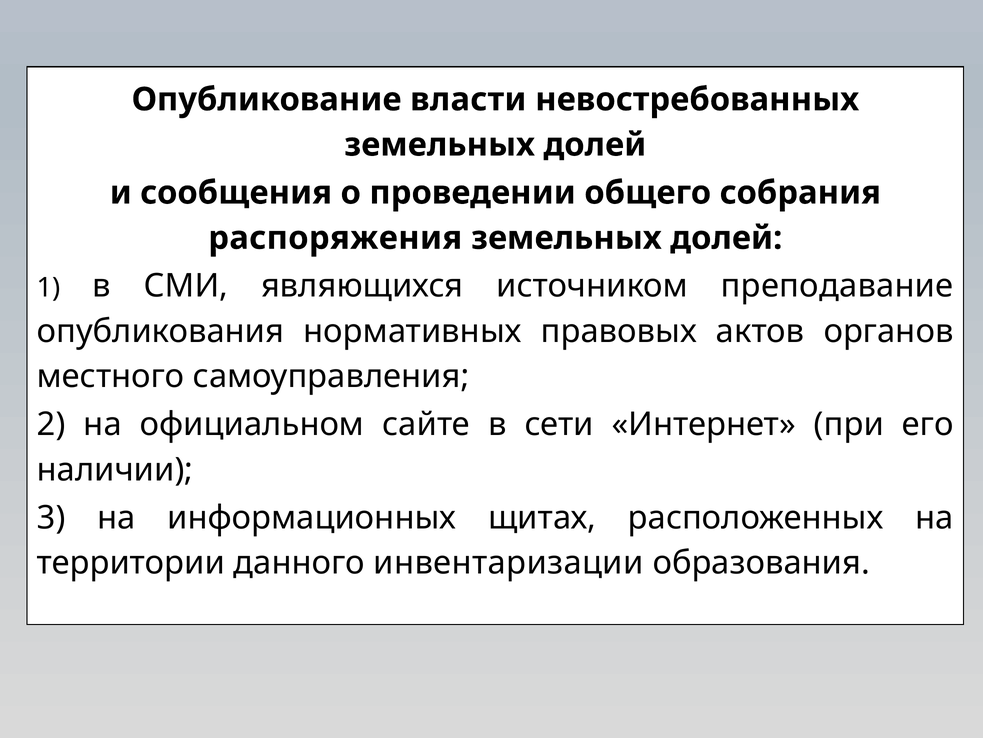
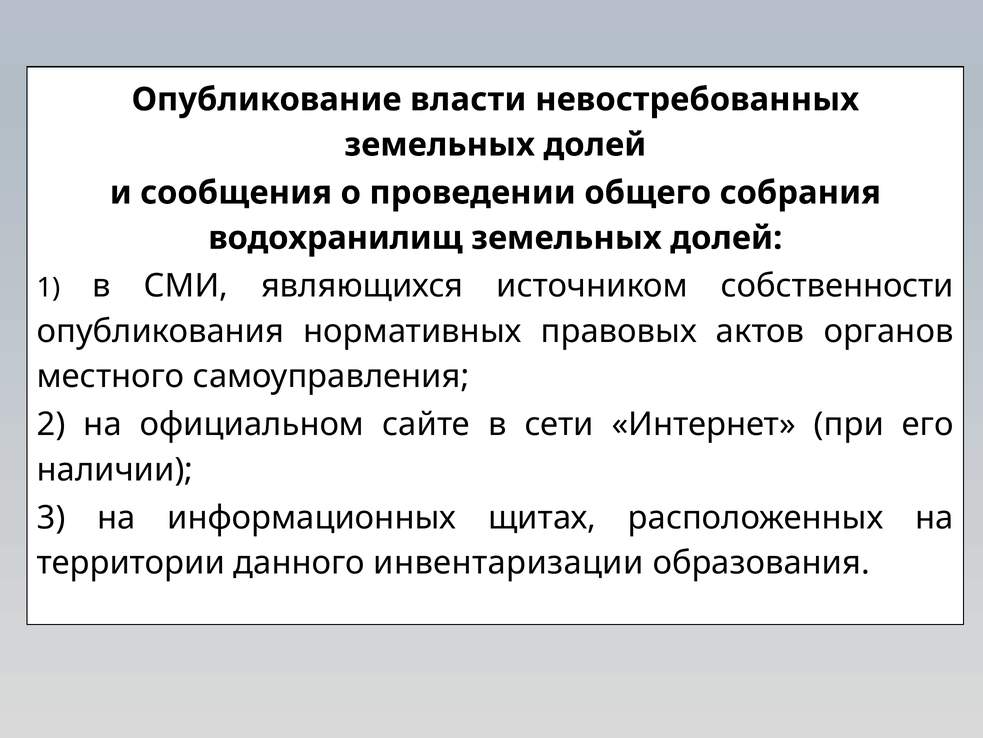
распоряжения: распоряжения -> водохранилищ
преподавание: преподавание -> собственности
